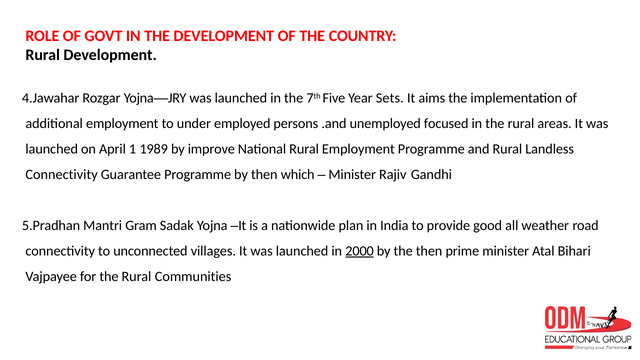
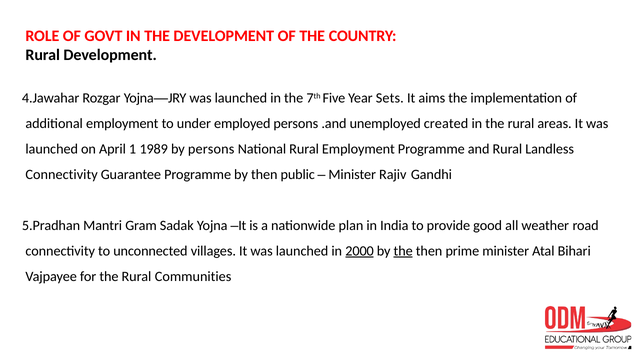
focused: focused -> created
by improve: improve -> persons
which: which -> public
the at (403, 251) underline: none -> present
